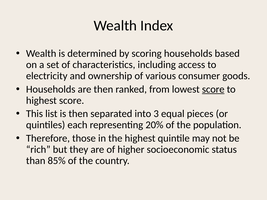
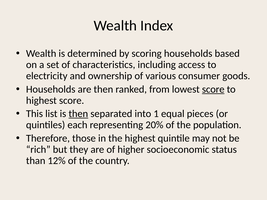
then at (78, 114) underline: none -> present
3: 3 -> 1
85%: 85% -> 12%
